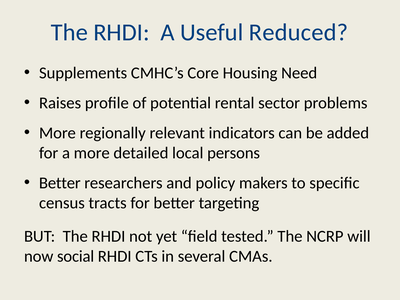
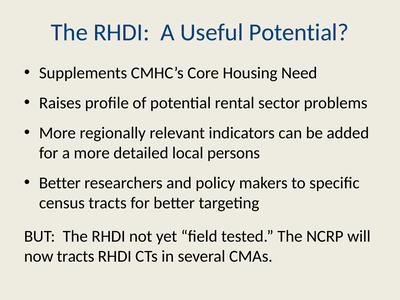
Useful Reduced: Reduced -> Potential
now social: social -> tracts
